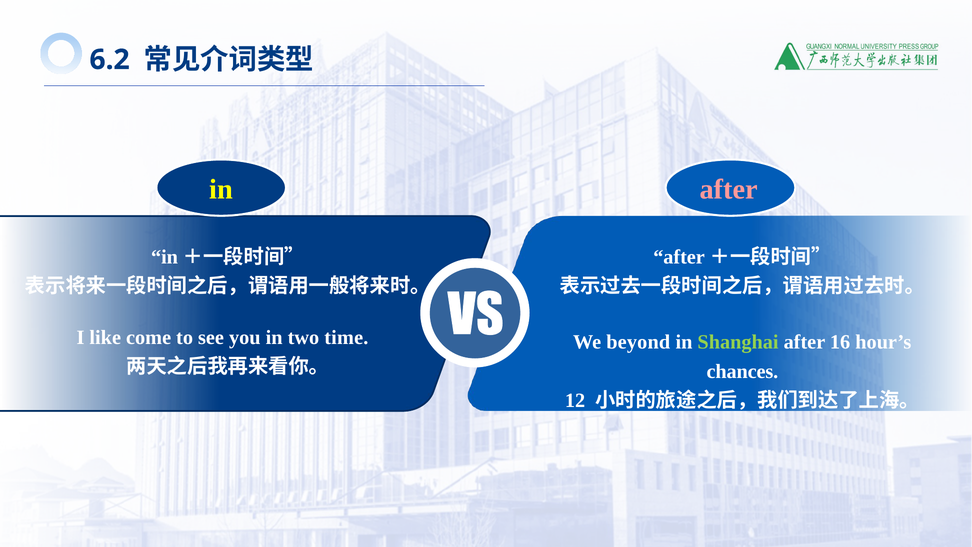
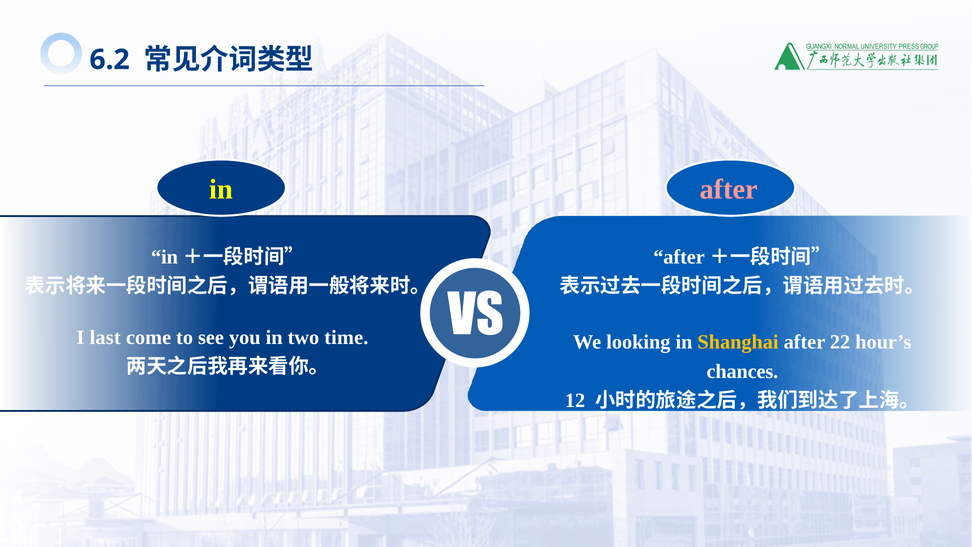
like: like -> last
beyond: beyond -> looking
Shanghai colour: light green -> yellow
16: 16 -> 22
